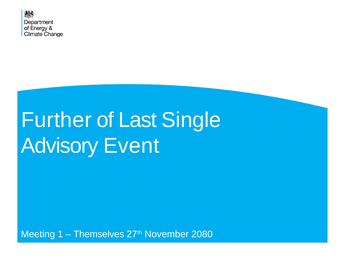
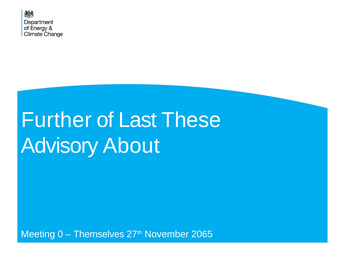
Single: Single -> These
Event: Event -> About
1: 1 -> 0
2080: 2080 -> 2065
